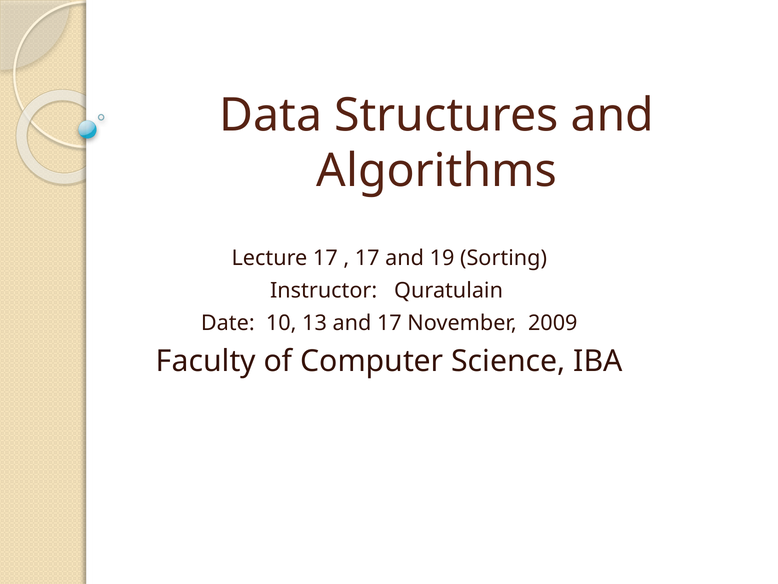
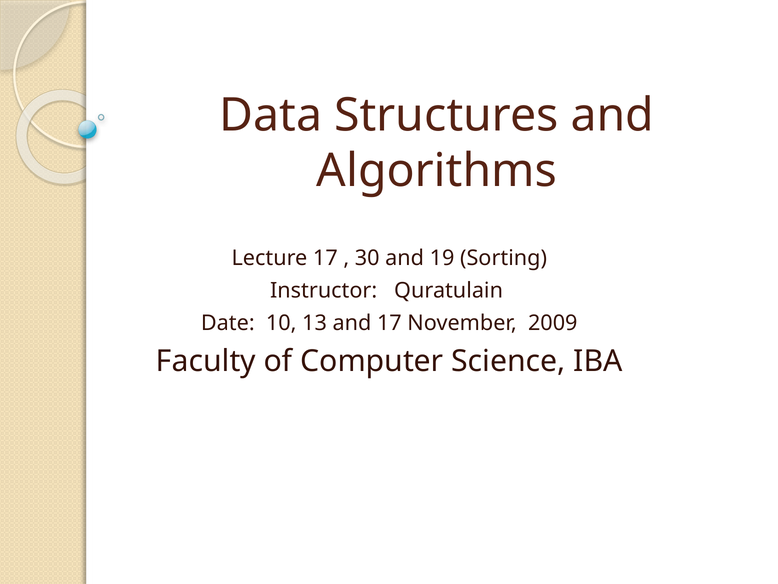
17 at (367, 258): 17 -> 30
